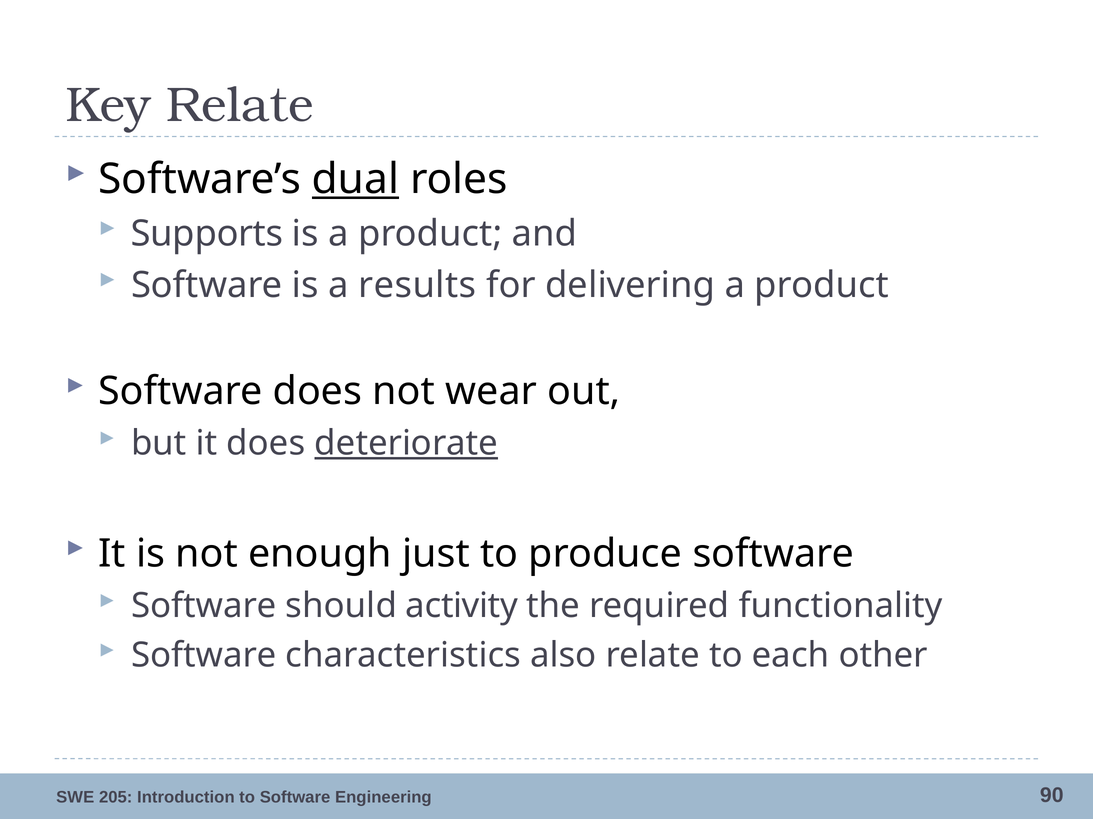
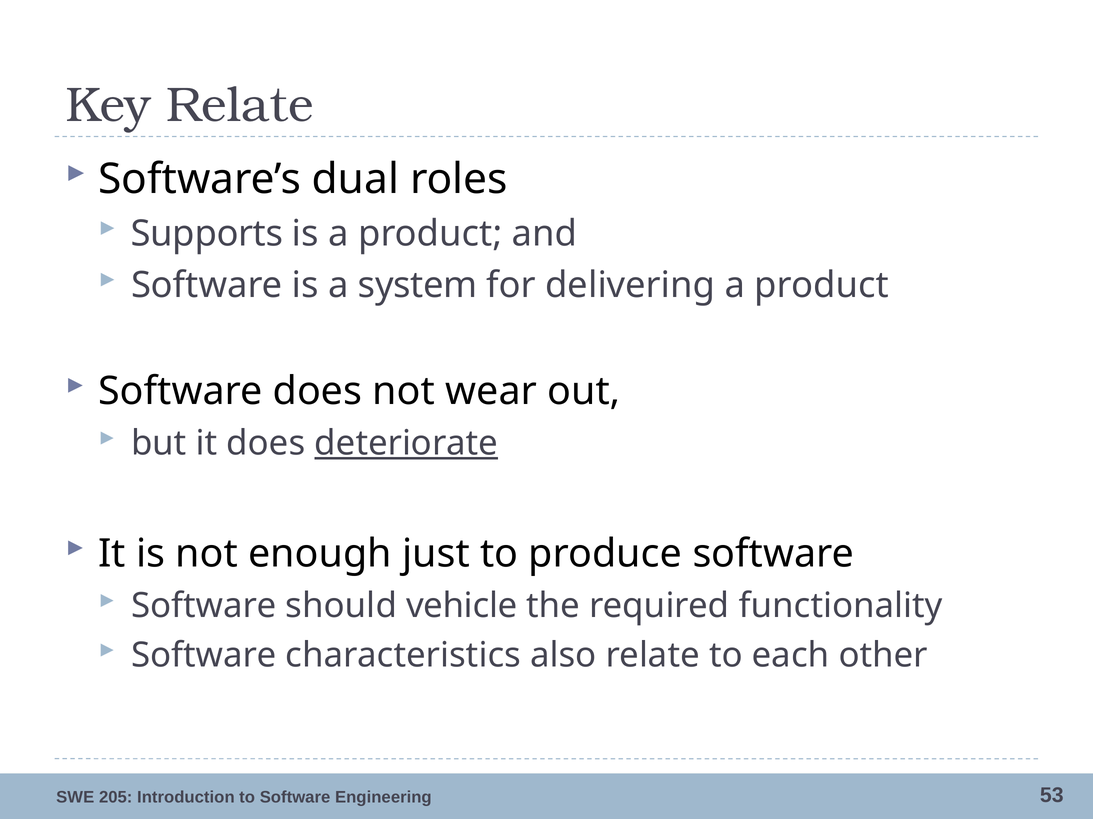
dual underline: present -> none
results: results -> system
activity: activity -> vehicle
90: 90 -> 53
